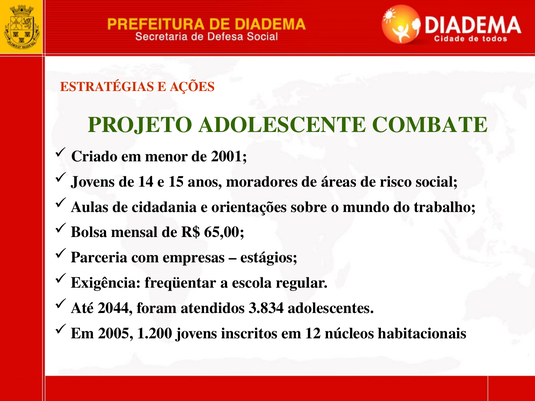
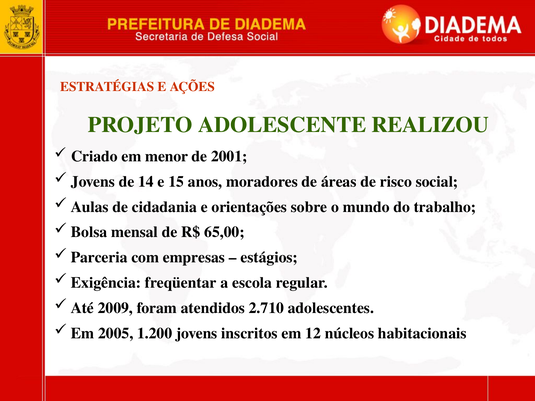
COMBATE: COMBATE -> REALIZOU
2044: 2044 -> 2009
3.834: 3.834 -> 2.710
